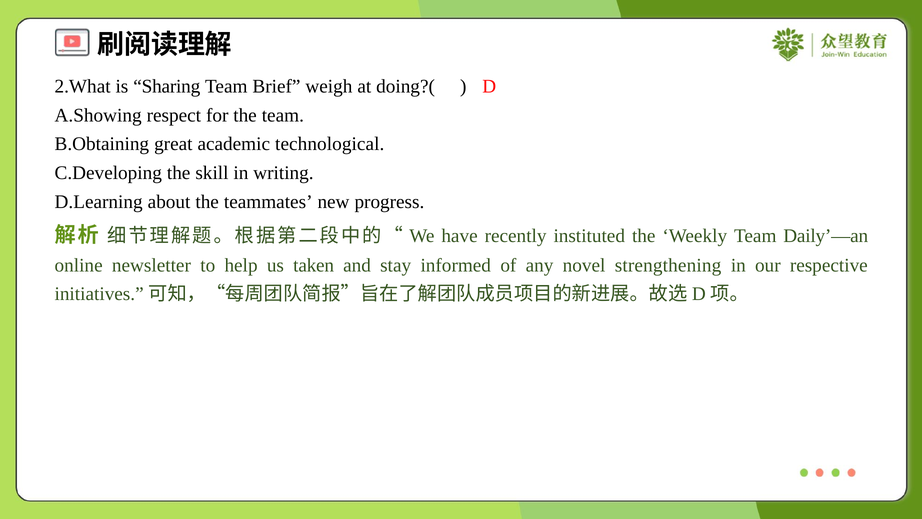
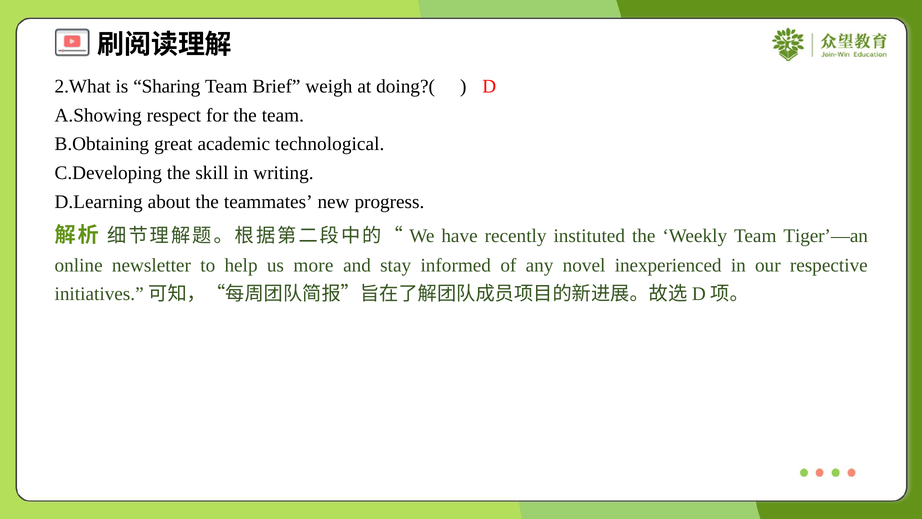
Daily’—an: Daily’—an -> Tiger’—an
taken: taken -> more
strengthening: strengthening -> inexperienced
